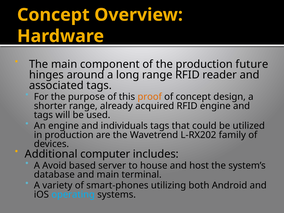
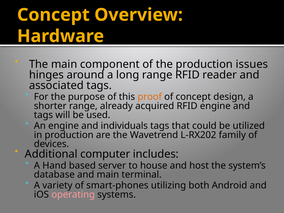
future: future -> issues
Avoid: Avoid -> Hand
operating colour: light blue -> pink
